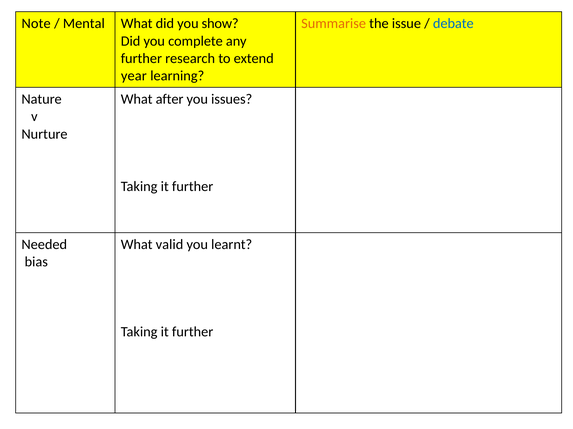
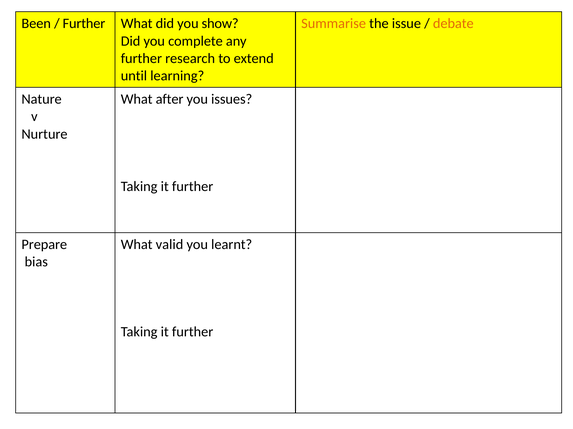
Note: Note -> Been
Mental at (84, 24): Mental -> Further
debate colour: blue -> orange
year: year -> until
Needed: Needed -> Prepare
